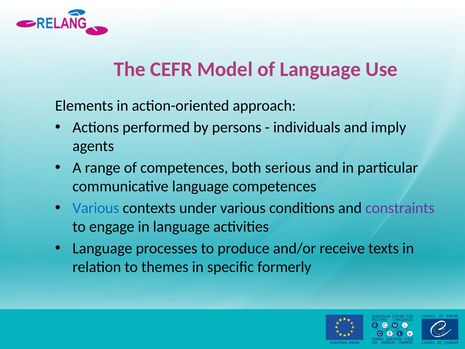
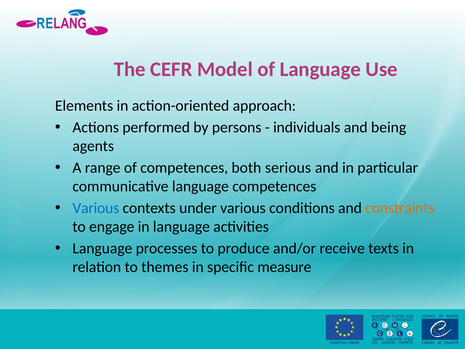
imply: imply -> being
constraints colour: purple -> orange
formerly: formerly -> measure
